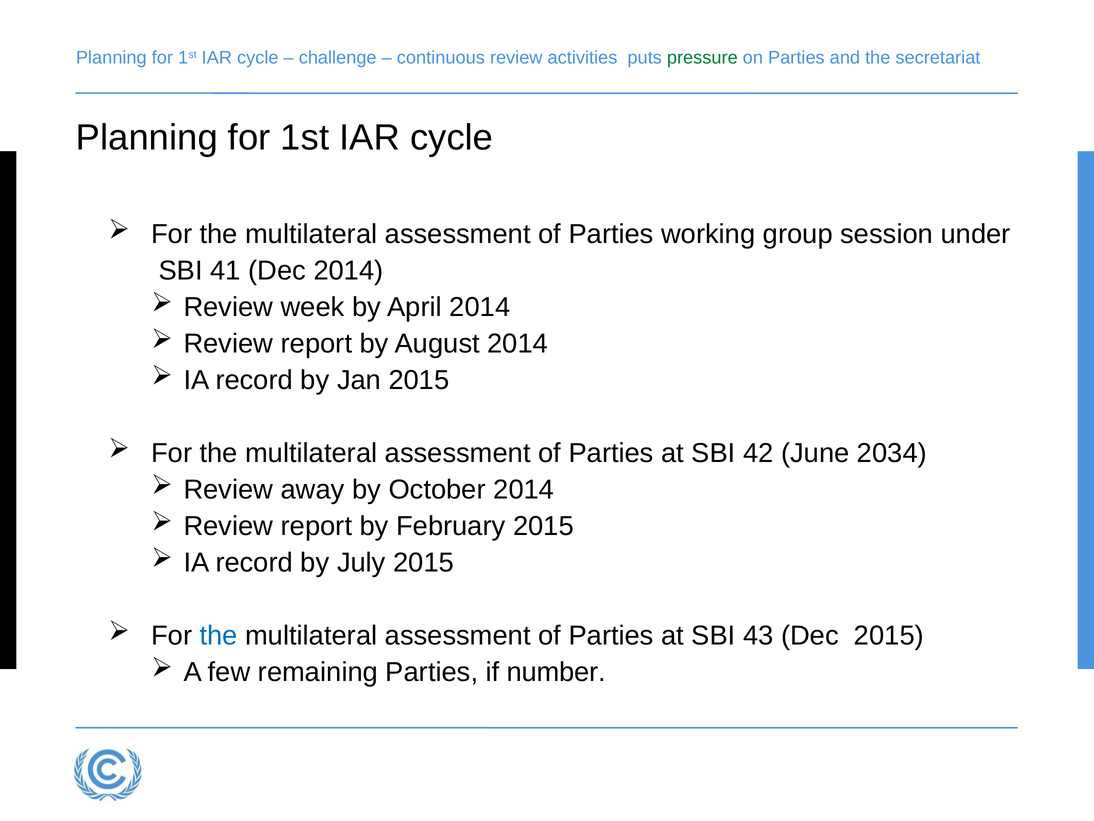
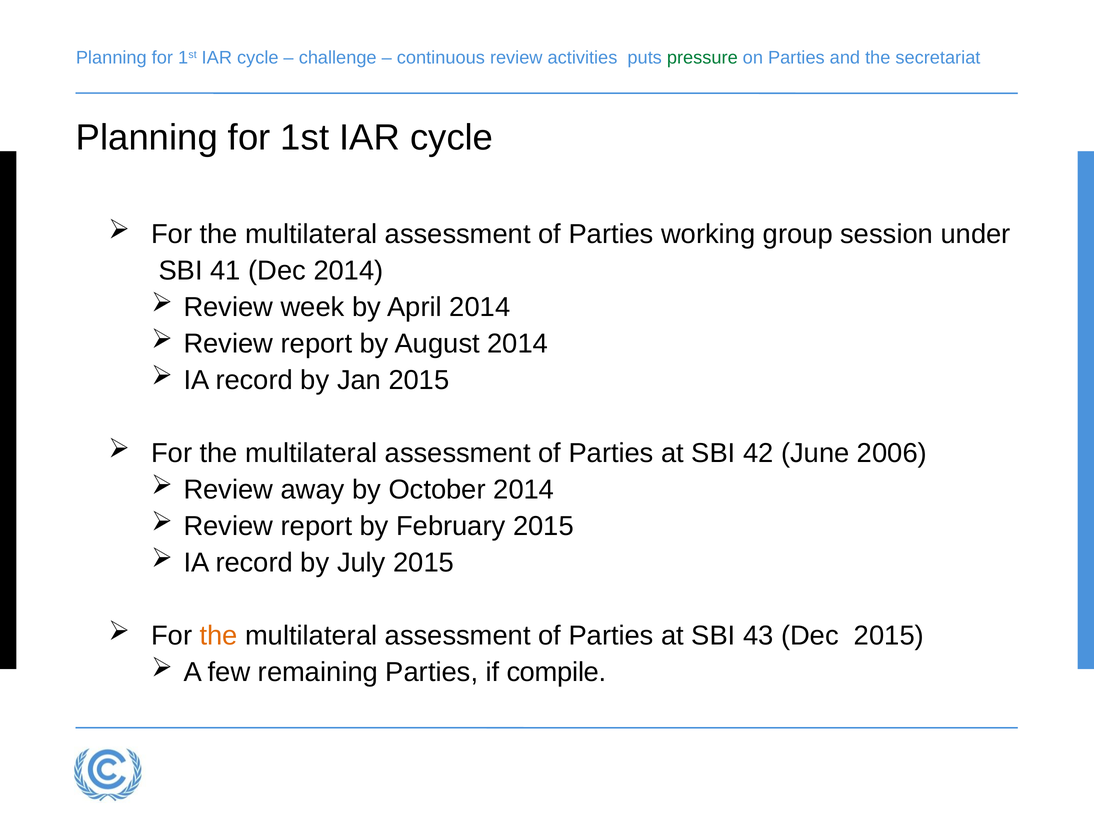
2034: 2034 -> 2006
the at (219, 635) colour: blue -> orange
number: number -> compile
